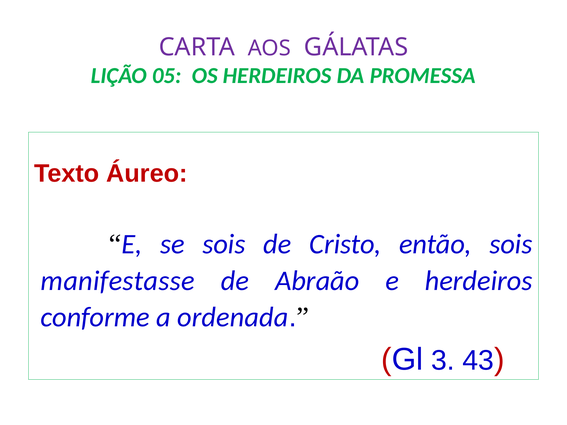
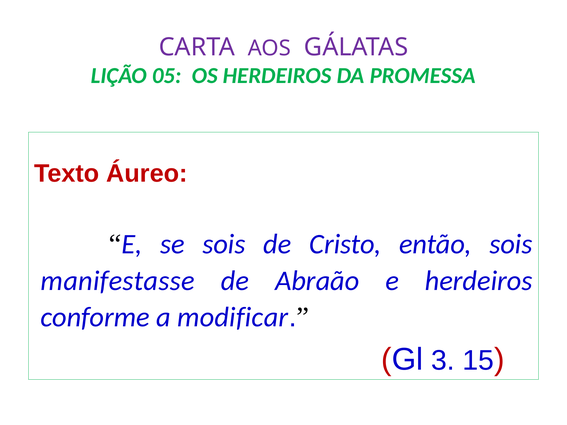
ordenada: ordenada -> modificar
43: 43 -> 15
